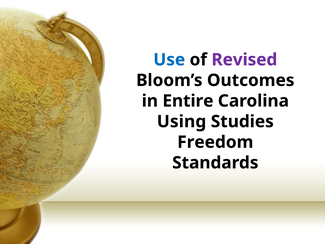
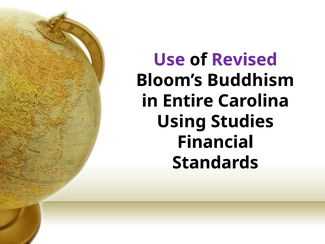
Use colour: blue -> purple
Outcomes: Outcomes -> Buddhism
Freedom: Freedom -> Financial
